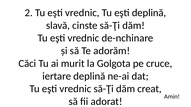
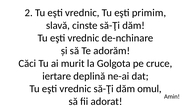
eşti deplină: deplină -> primim
creat: creat -> omul
